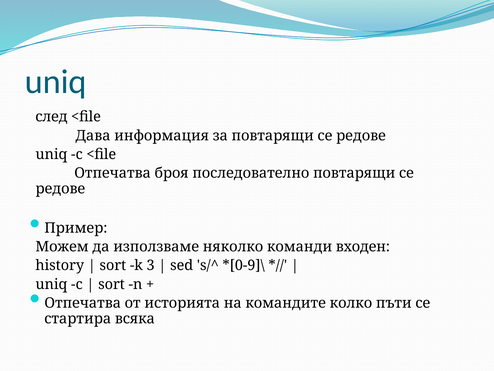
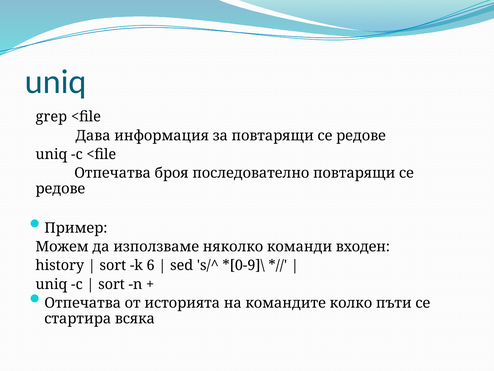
след: след -> grep
3: 3 -> 6
